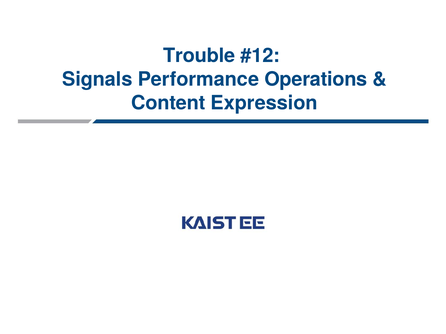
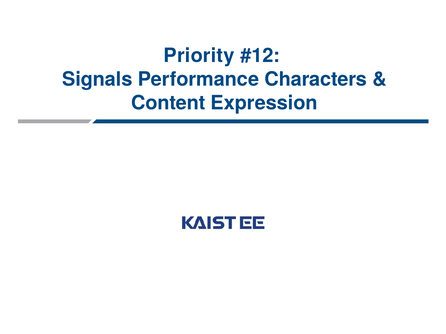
Trouble: Trouble -> Priority
Operations: Operations -> Characters
